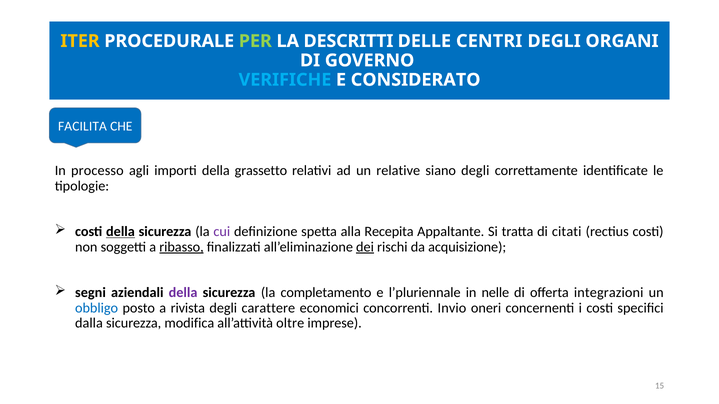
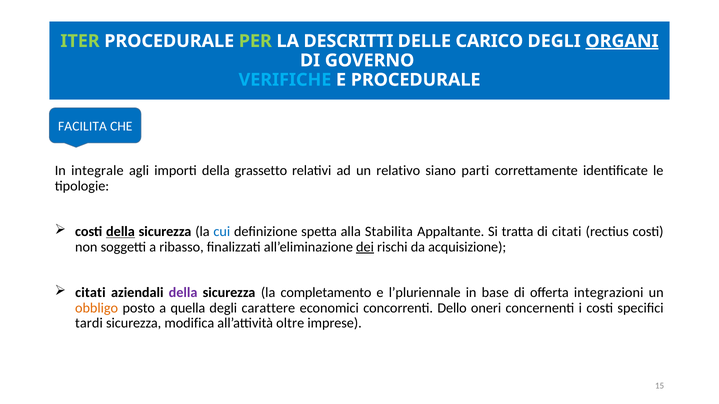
ITER colour: yellow -> light green
CENTRI: CENTRI -> CARICO
ORGANI underline: none -> present
E CONSIDERATO: CONSIDERATO -> PROCEDURALE
processo: processo -> integrale
relative: relative -> relativo
siano degli: degli -> parti
cui colour: purple -> blue
Recepita: Recepita -> Stabilita
ribasso underline: present -> none
segni at (90, 293): segni -> citati
nelle: nelle -> base
obbligo colour: blue -> orange
rivista: rivista -> quella
Invio: Invio -> Dello
dalla: dalla -> tardi
